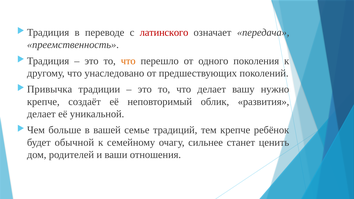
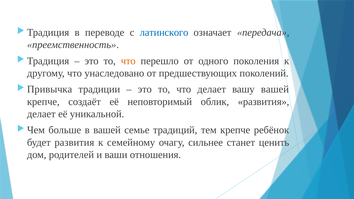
латинского colour: red -> blue
вашу нужно: нужно -> вашей
будет обычной: обычной -> развития
